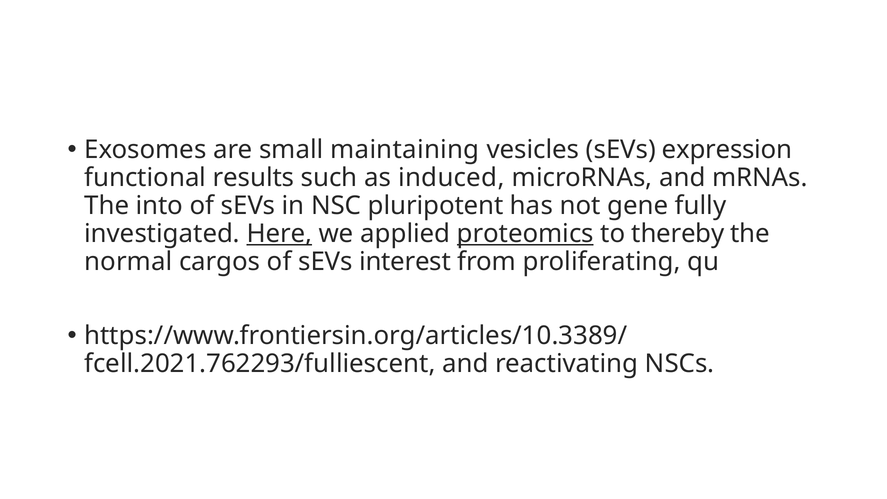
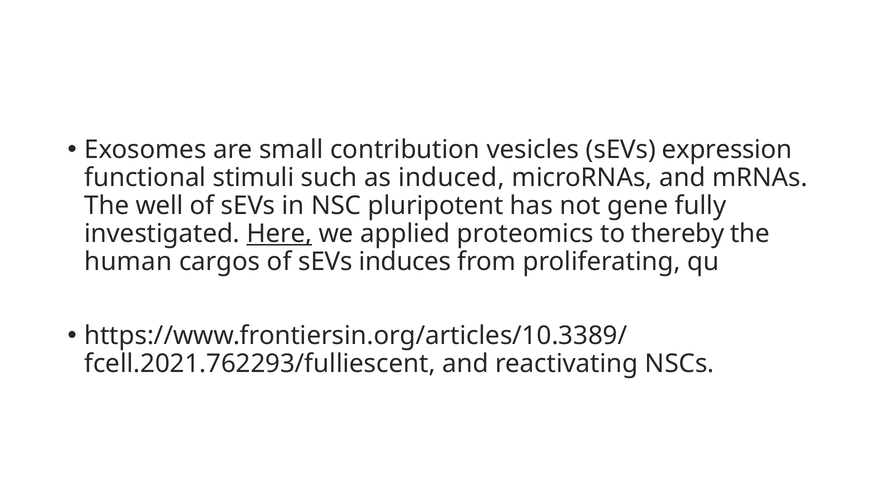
maintaining: maintaining -> contribution
results: results -> stimuli
into: into -> well
proteomics underline: present -> none
normal: normal -> human
interest: interest -> induces
